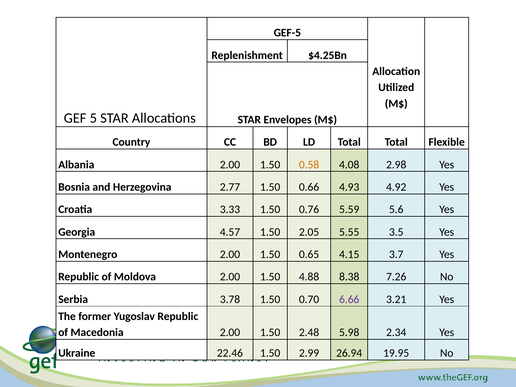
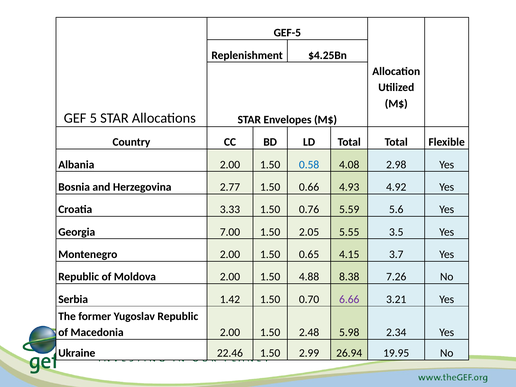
0.58 colour: orange -> blue
4.57: 4.57 -> 7.00
3.78: 3.78 -> 1.42
